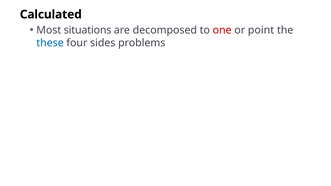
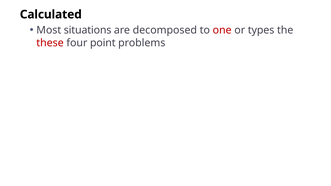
point: point -> types
these colour: blue -> red
sides: sides -> point
